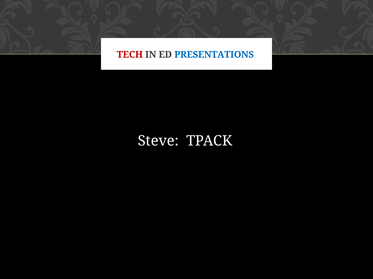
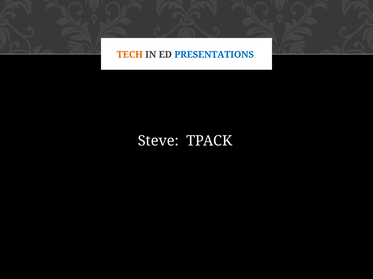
TECH colour: red -> orange
